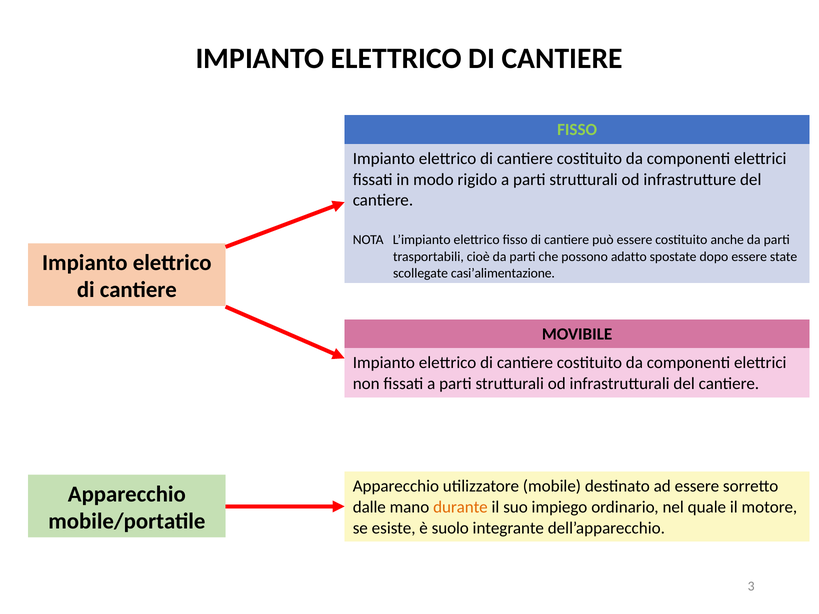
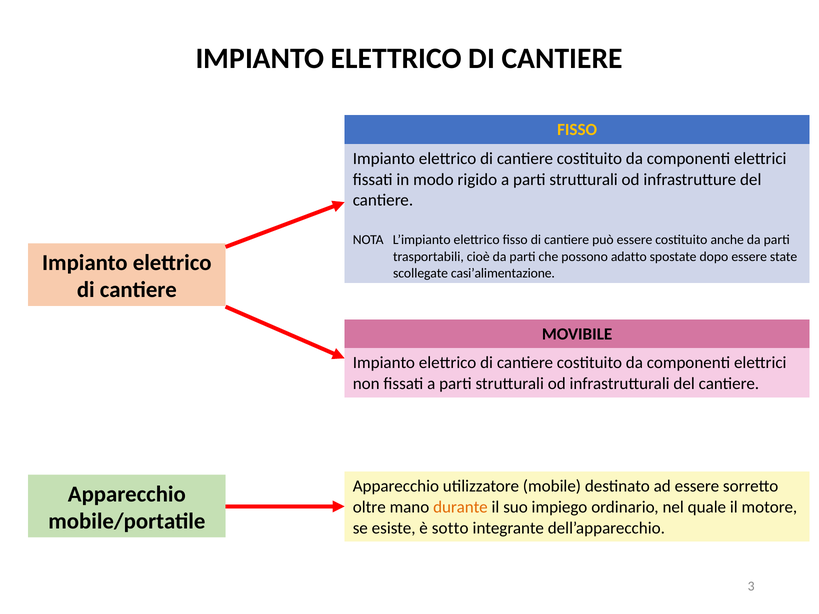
FISSO at (577, 130) colour: light green -> yellow
dalle: dalle -> oltre
suolo: suolo -> sotto
